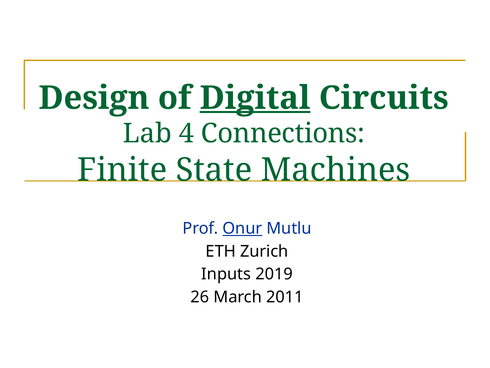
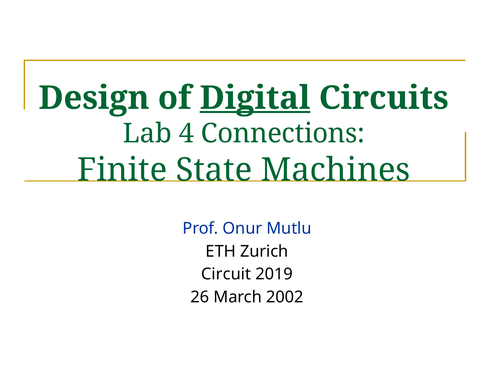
Onur underline: present -> none
Inputs: Inputs -> Circuit
2011: 2011 -> 2002
